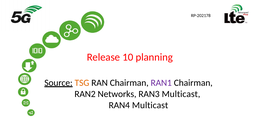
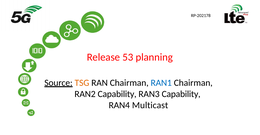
10: 10 -> 53
RAN1 colour: purple -> blue
RAN2 Networks: Networks -> Capability
RAN3 Multicast: Multicast -> Capability
